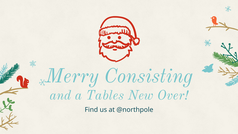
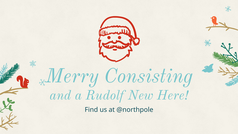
Tables: Tables -> Rudolf
Over: Over -> Here
